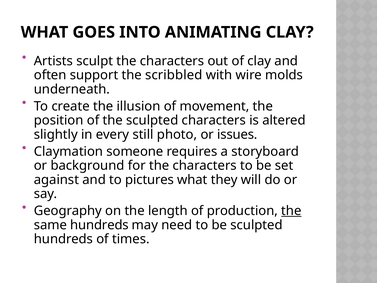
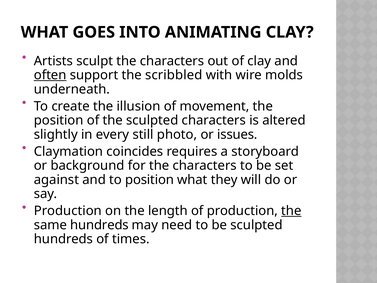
often underline: none -> present
someone: someone -> coincides
to pictures: pictures -> position
Geography at (68, 211): Geography -> Production
